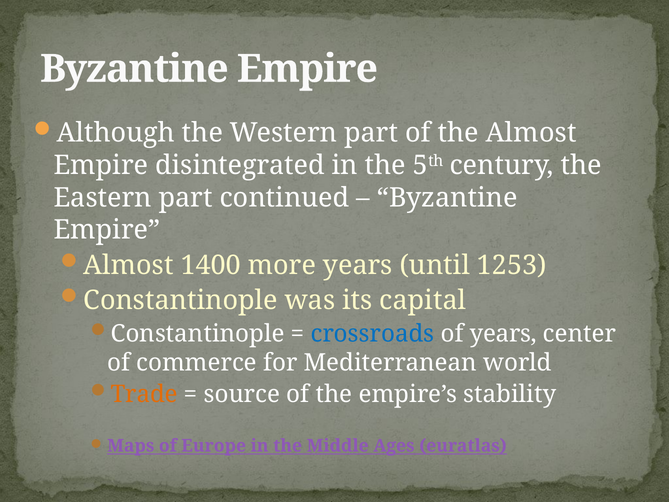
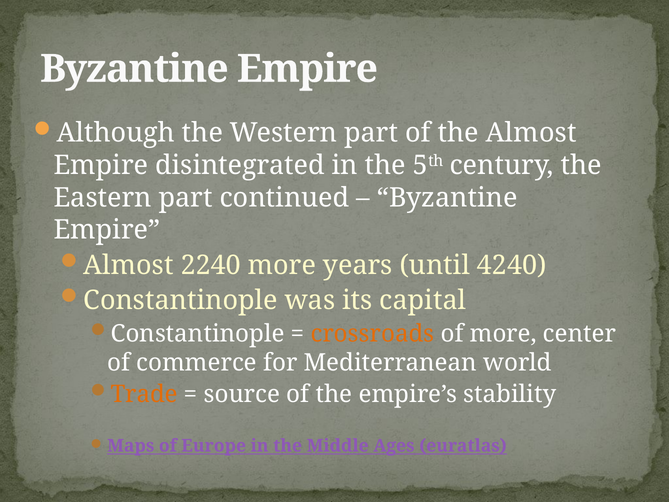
1400: 1400 -> 2240
1253: 1253 -> 4240
crossroads colour: blue -> orange
of years: years -> more
